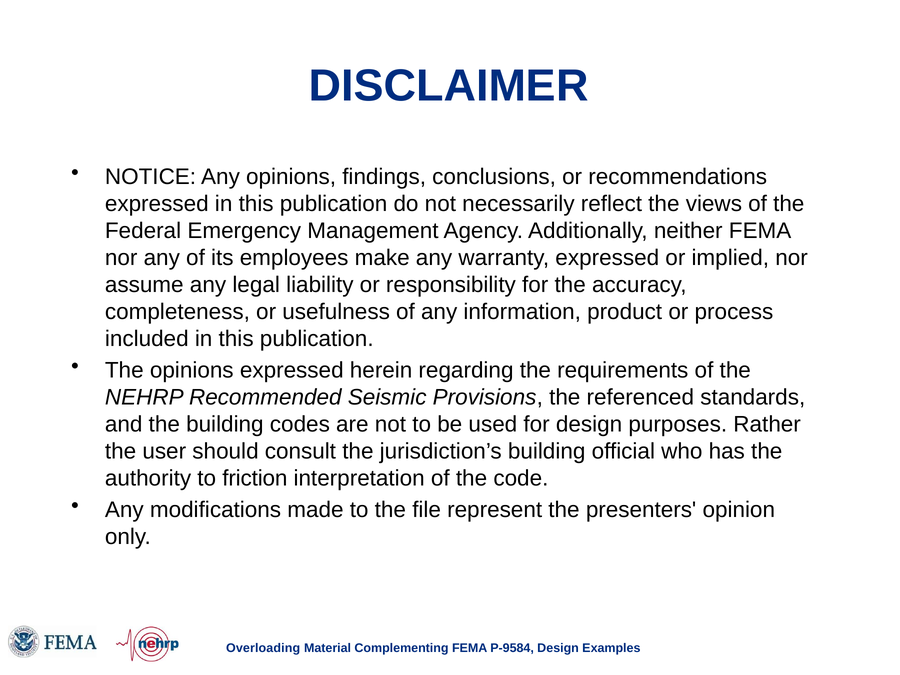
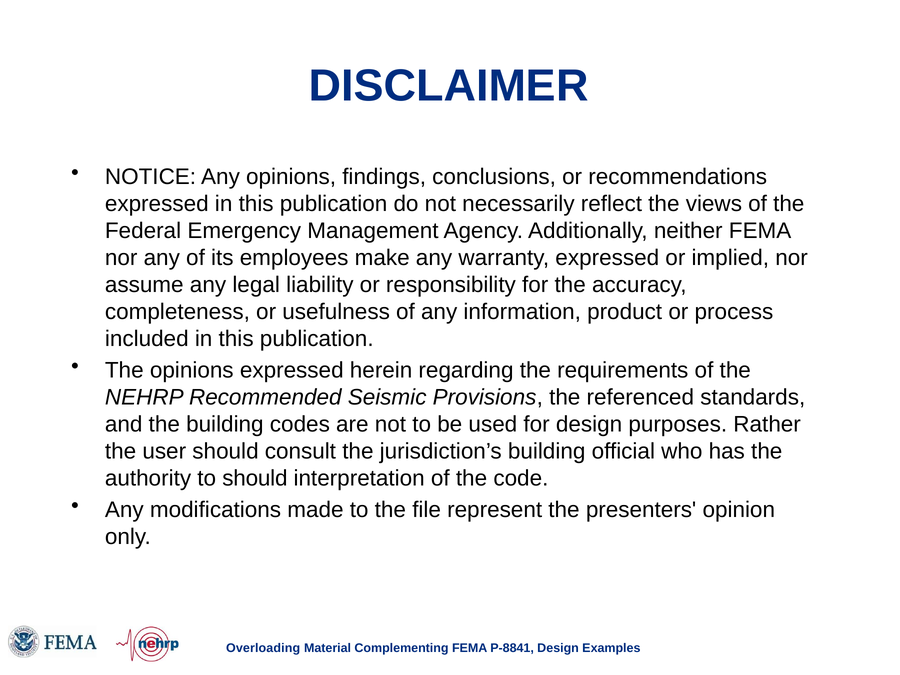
to friction: friction -> should
P-9584: P-9584 -> P-8841
